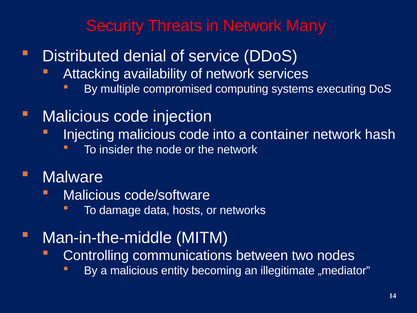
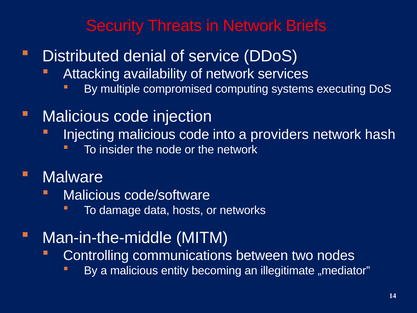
Many: Many -> Briefs
container: container -> providers
